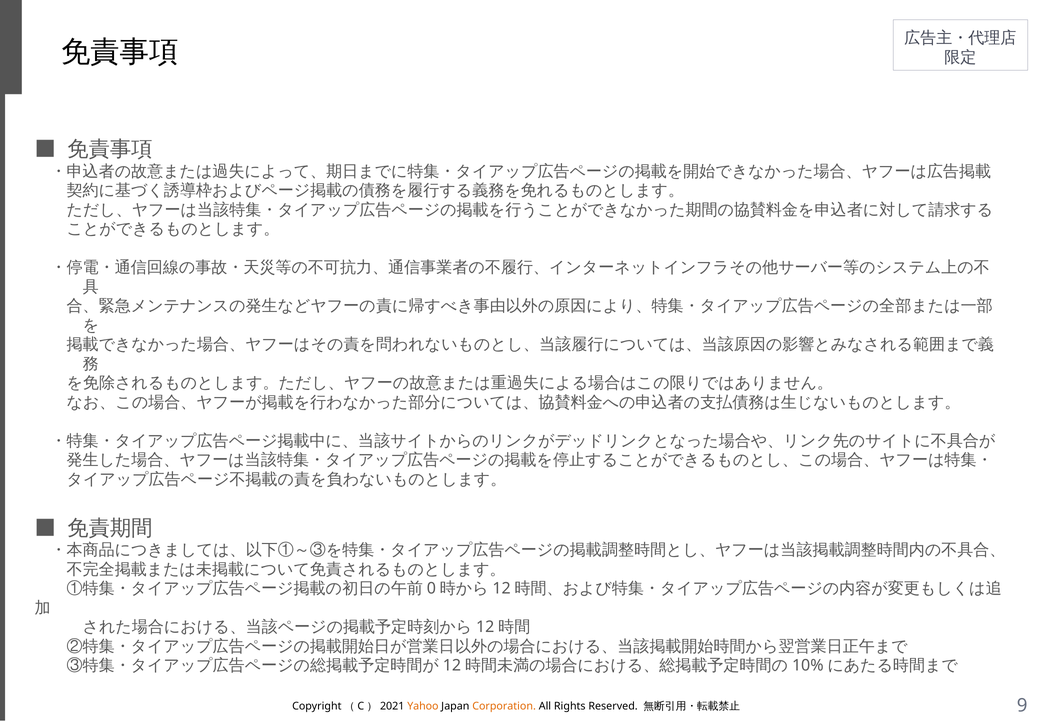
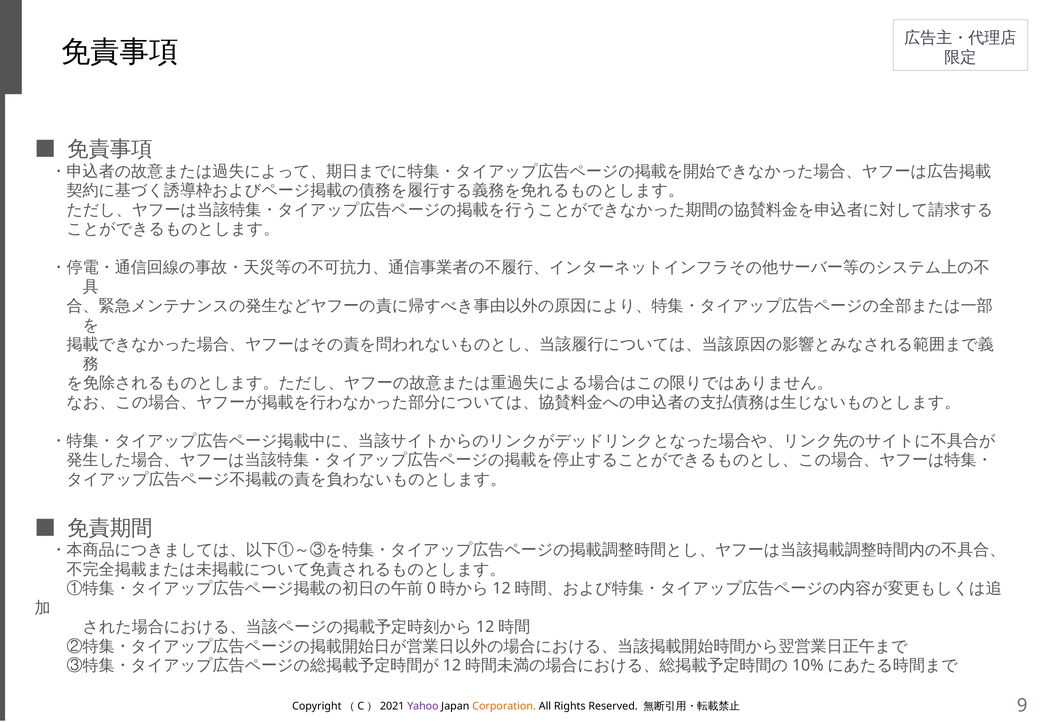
Yahoo colour: orange -> purple
